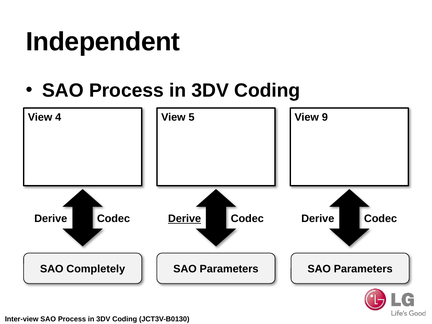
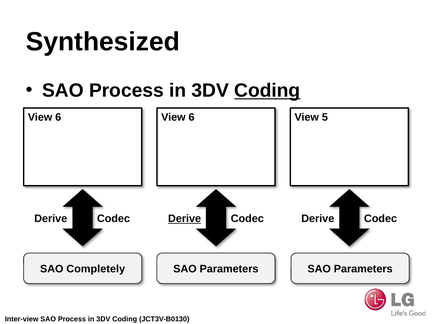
Independent: Independent -> Synthesized
Coding at (267, 91) underline: none -> present
4 at (58, 117): 4 -> 6
5 at (192, 117): 5 -> 6
9: 9 -> 5
